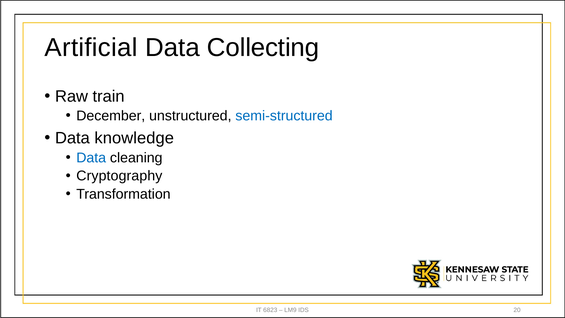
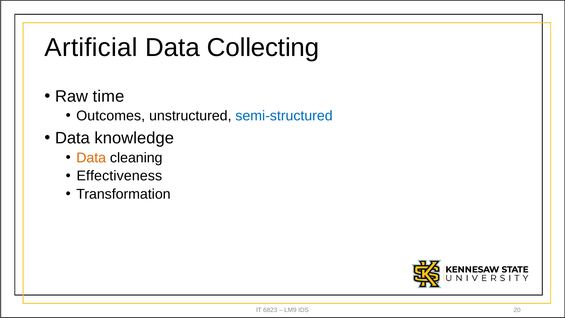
train: train -> time
December: December -> Outcomes
Data at (91, 158) colour: blue -> orange
Cryptography: Cryptography -> Effectiveness
